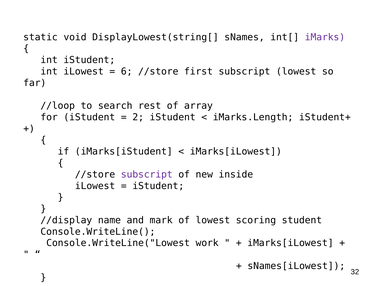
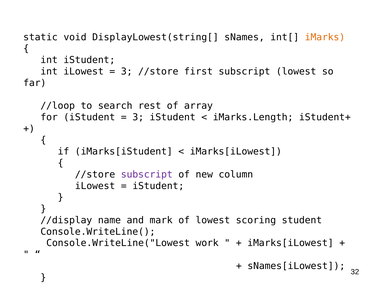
iMarks colour: purple -> orange
6 at (127, 72): 6 -> 3
2 at (138, 117): 2 -> 3
inside: inside -> column
